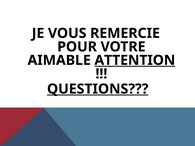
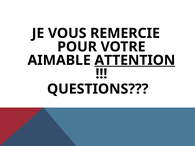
QUESTIONS underline: present -> none
